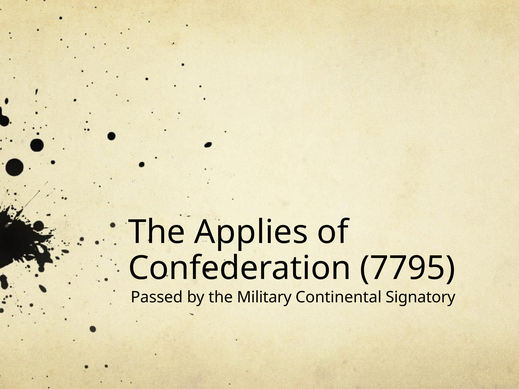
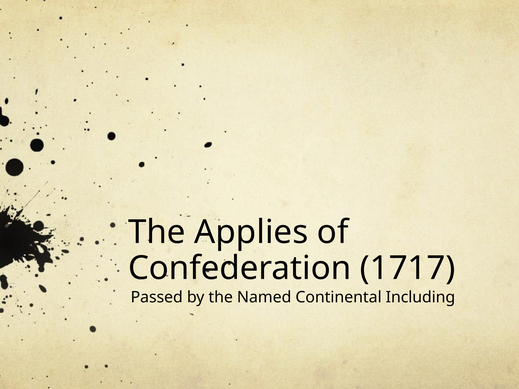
7795: 7795 -> 1717
Military: Military -> Named
Signatory: Signatory -> Including
